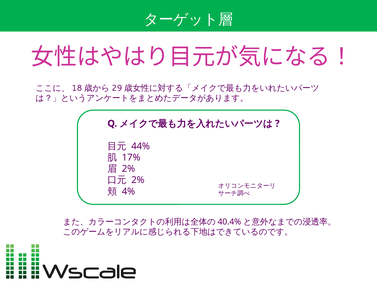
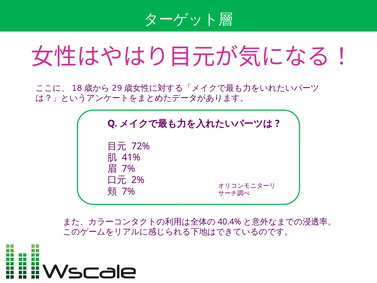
44%: 44% -> 72%
17%: 17% -> 41%
2% at (128, 169): 2% -> 7%
4% at (128, 191): 4% -> 7%
